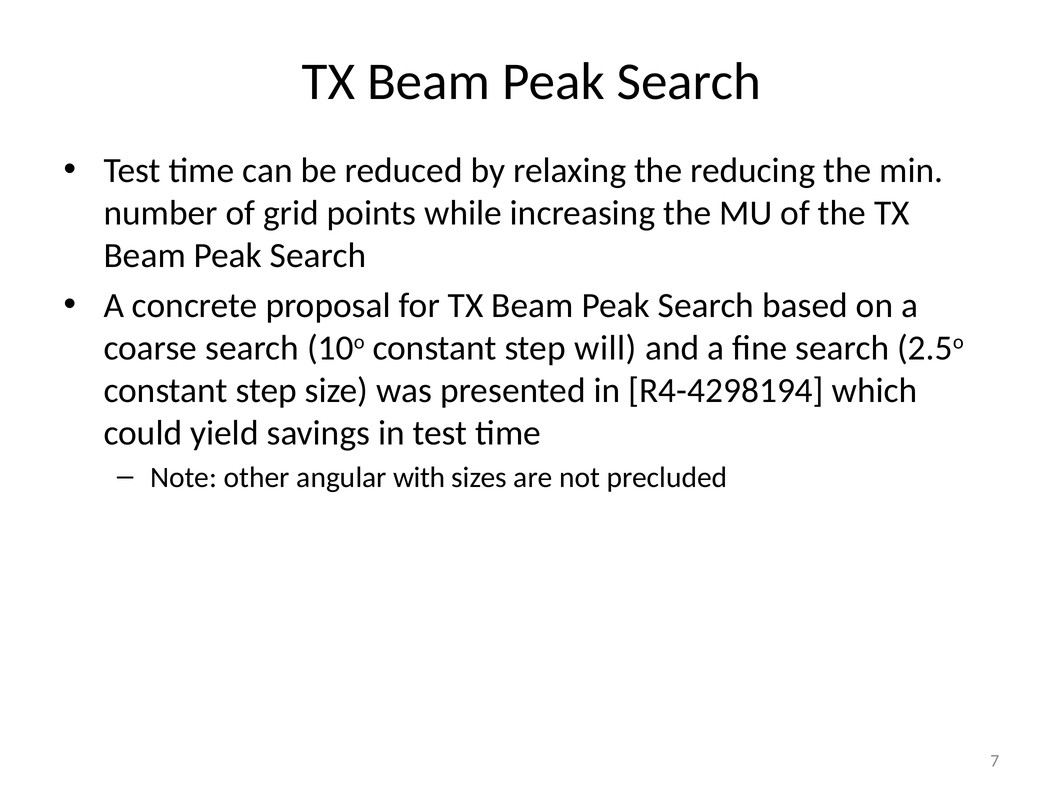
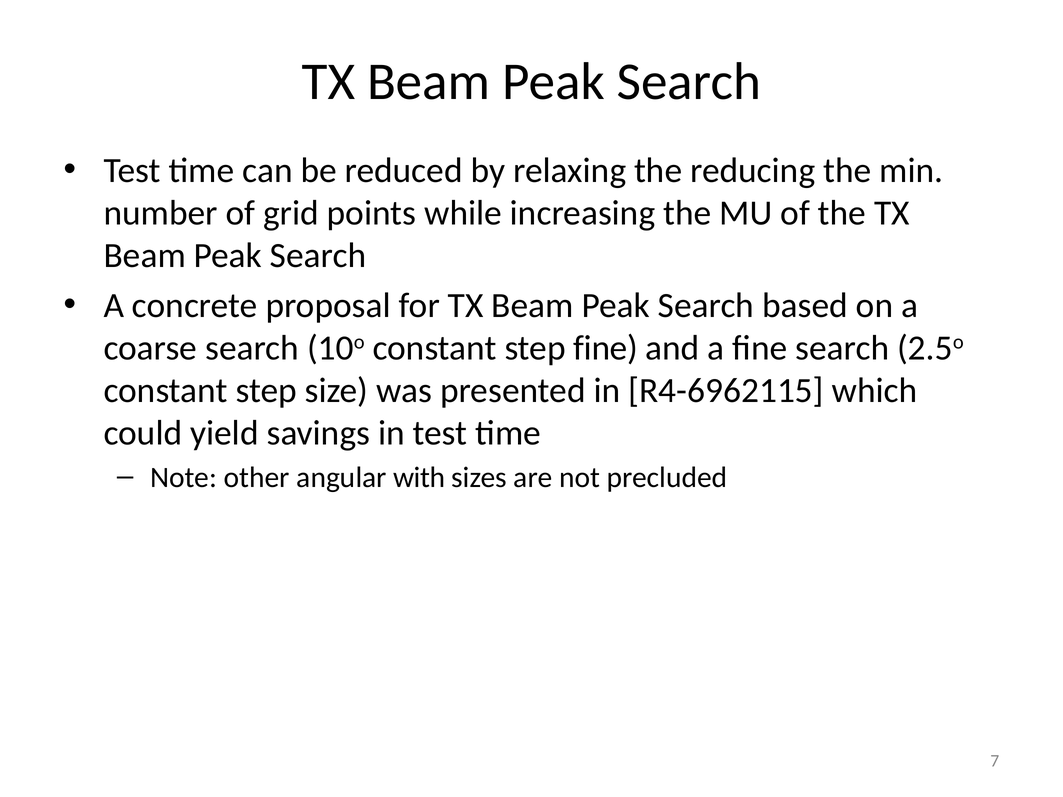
step will: will -> fine
R4-4298194: R4-4298194 -> R4-6962115
